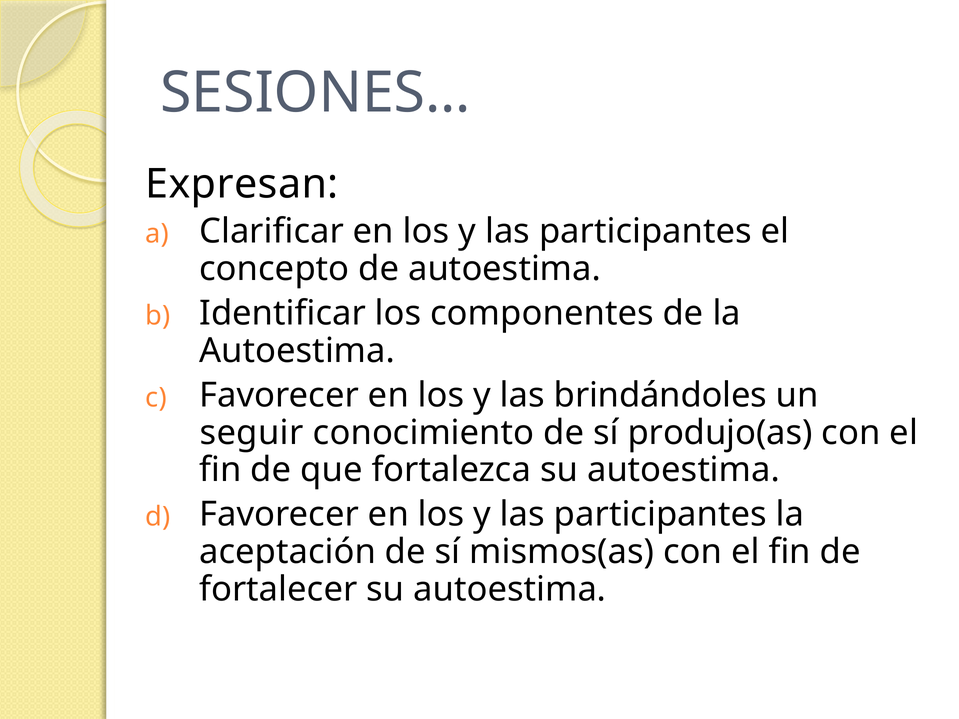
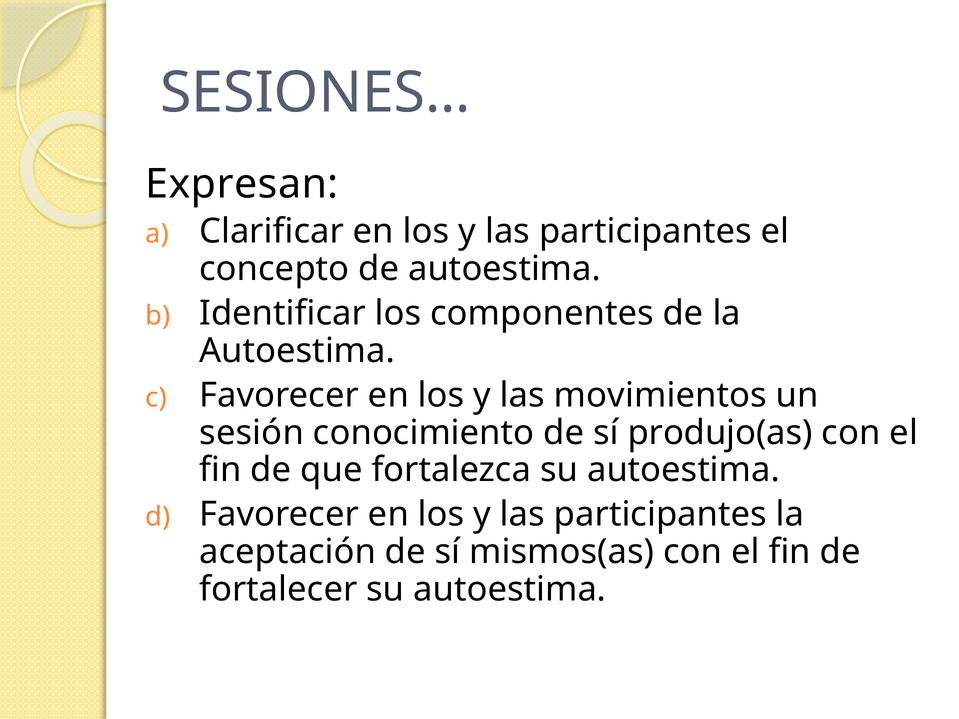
brindándoles: brindándoles -> movimientos
seguir: seguir -> sesión
